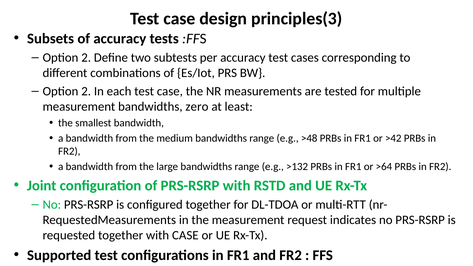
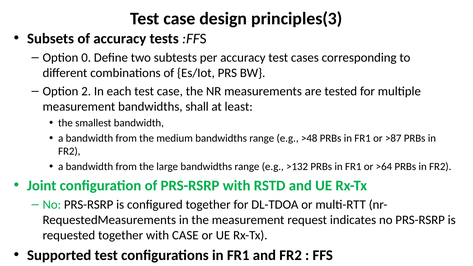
2 at (86, 58): 2 -> 0
zero: zero -> shall
>42: >42 -> >87
